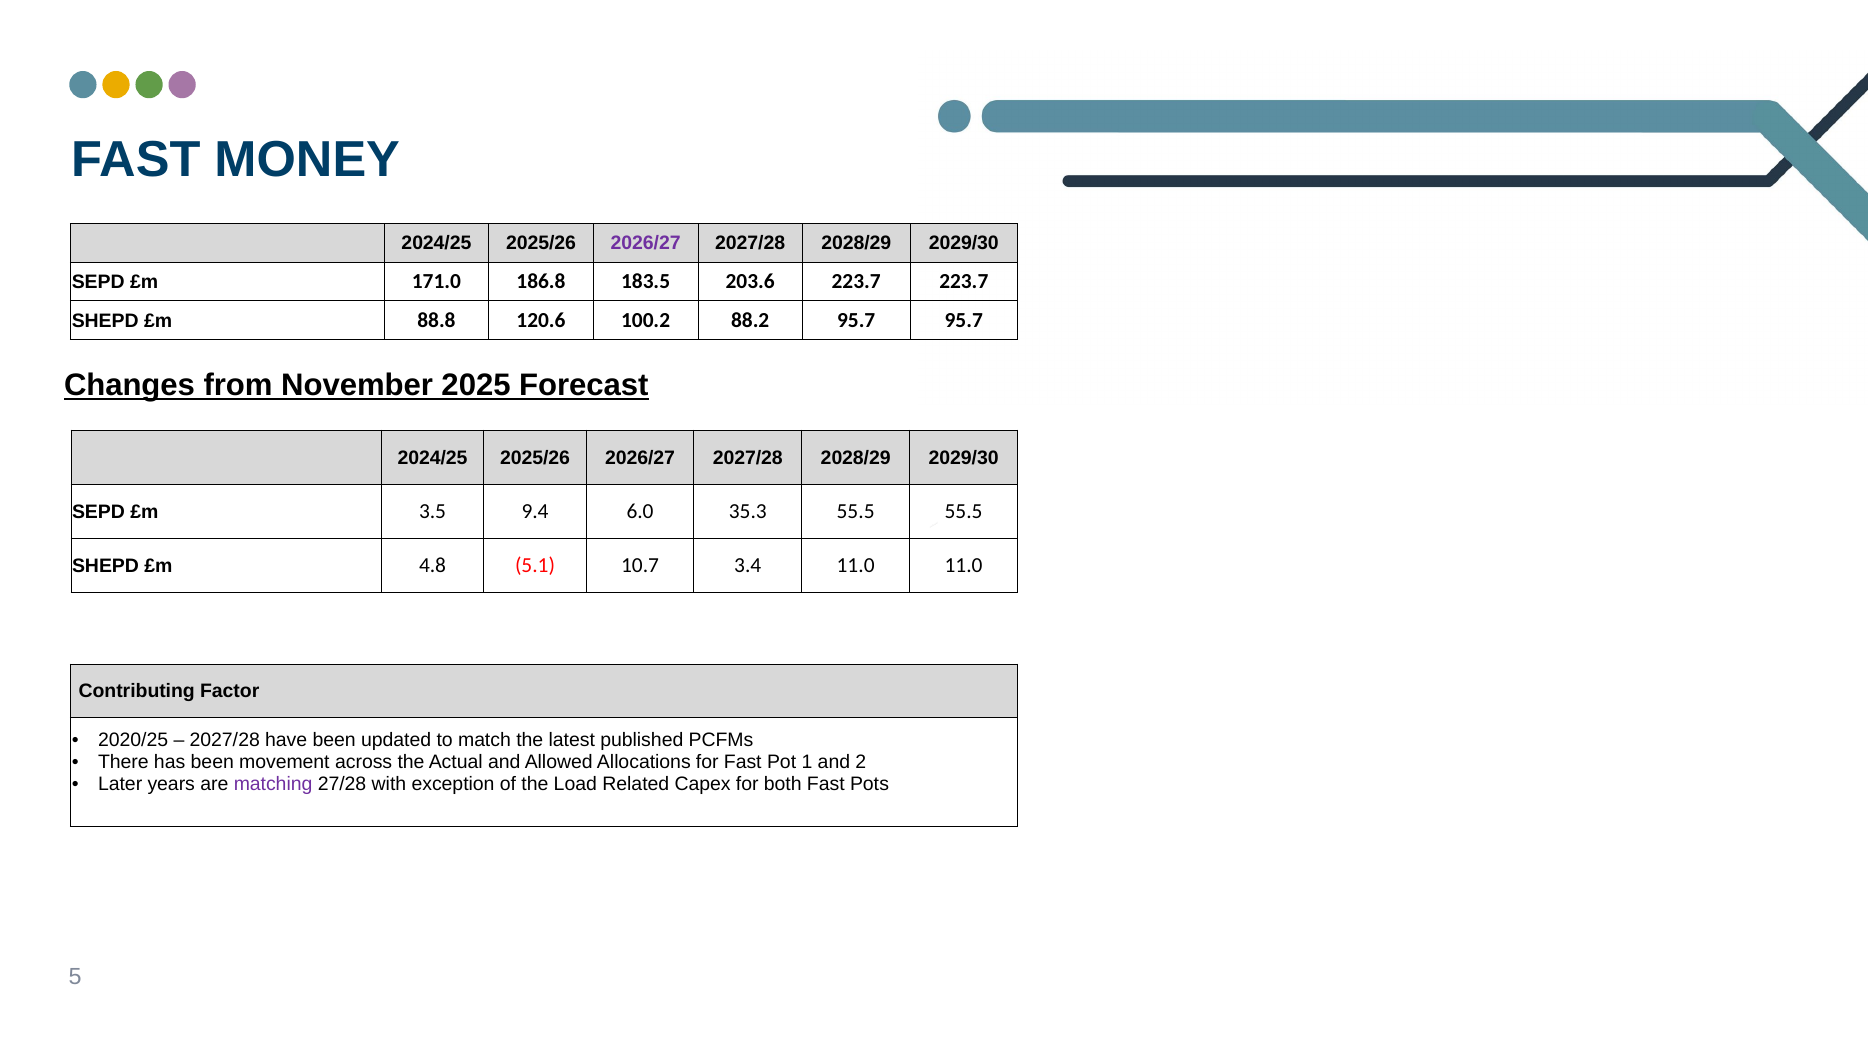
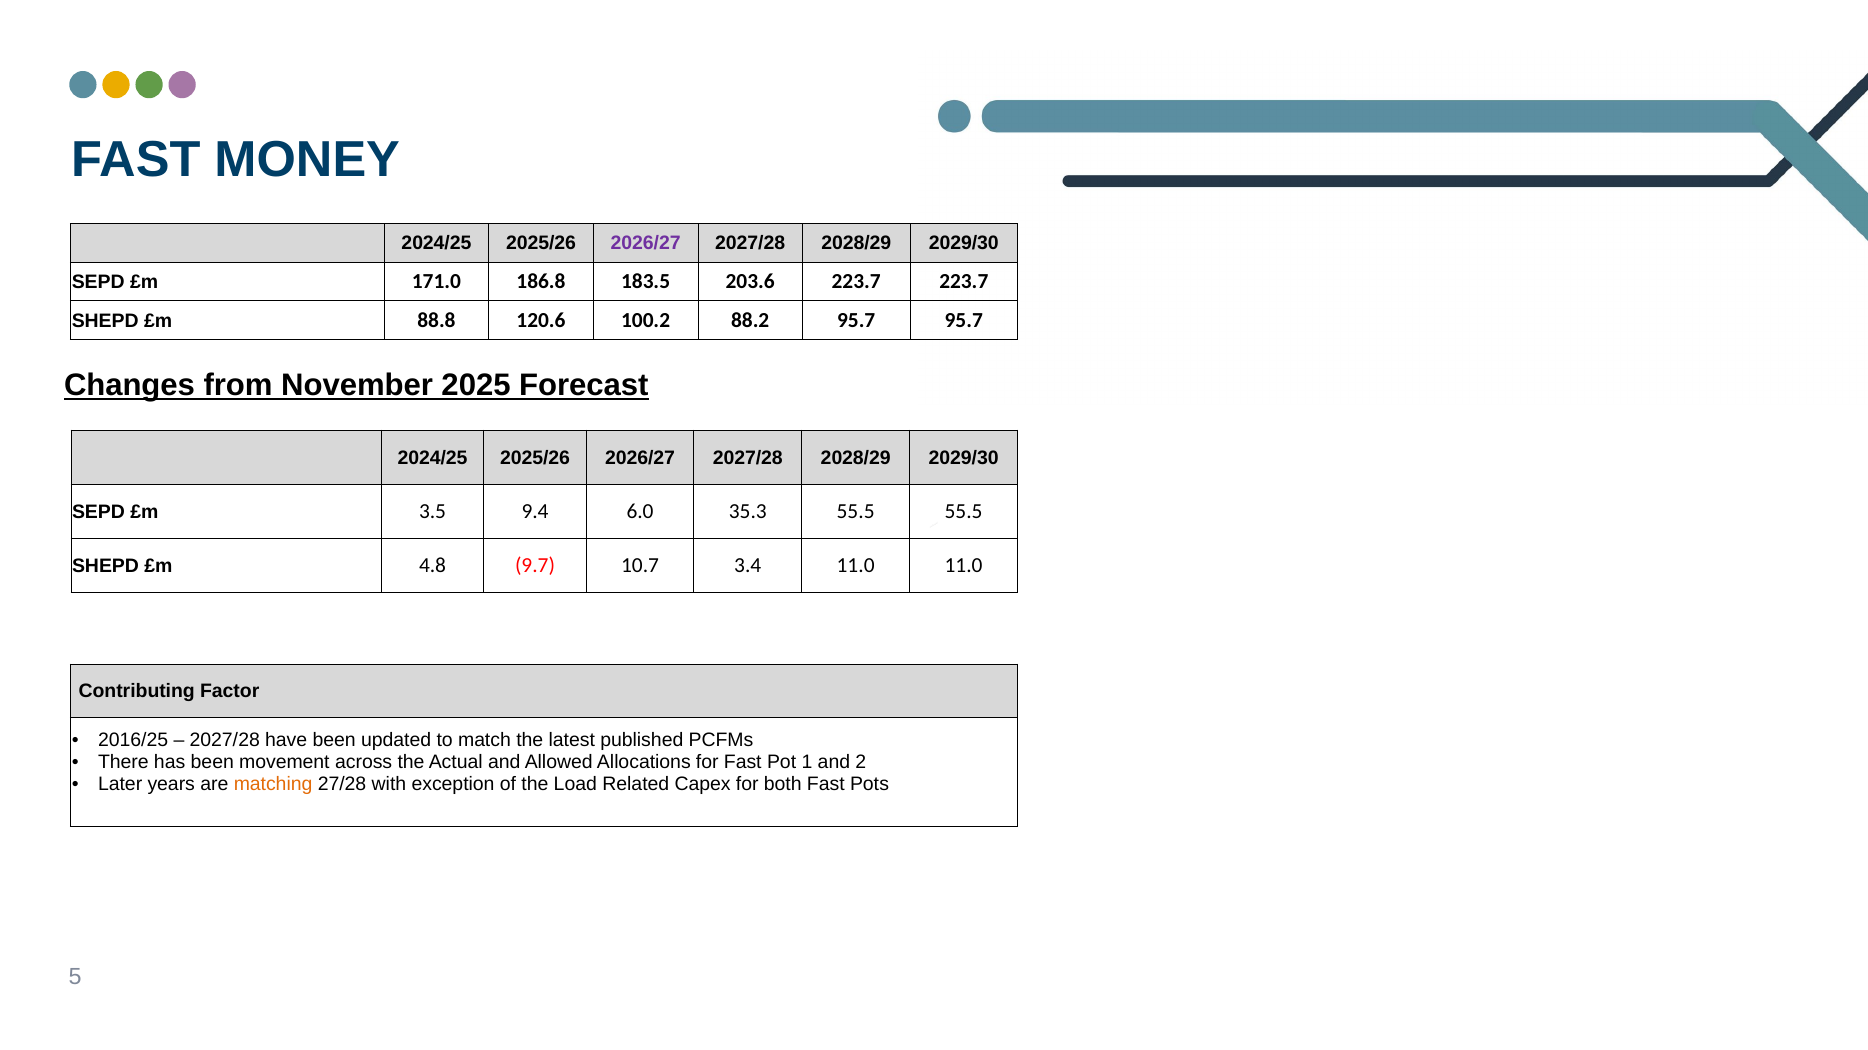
5.1: 5.1 -> 9.7
2020/25: 2020/25 -> 2016/25
matching colour: purple -> orange
